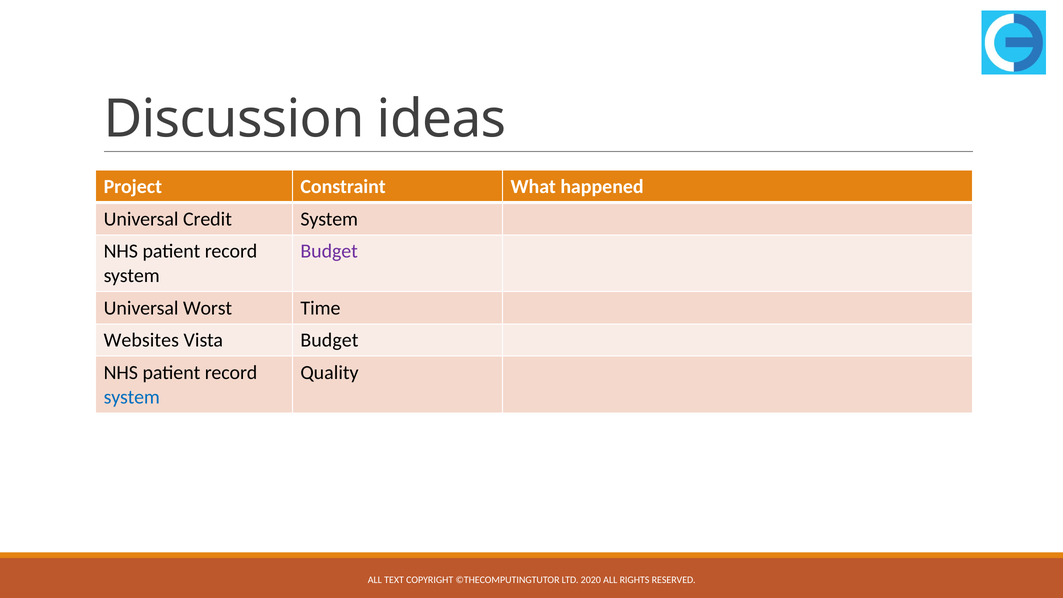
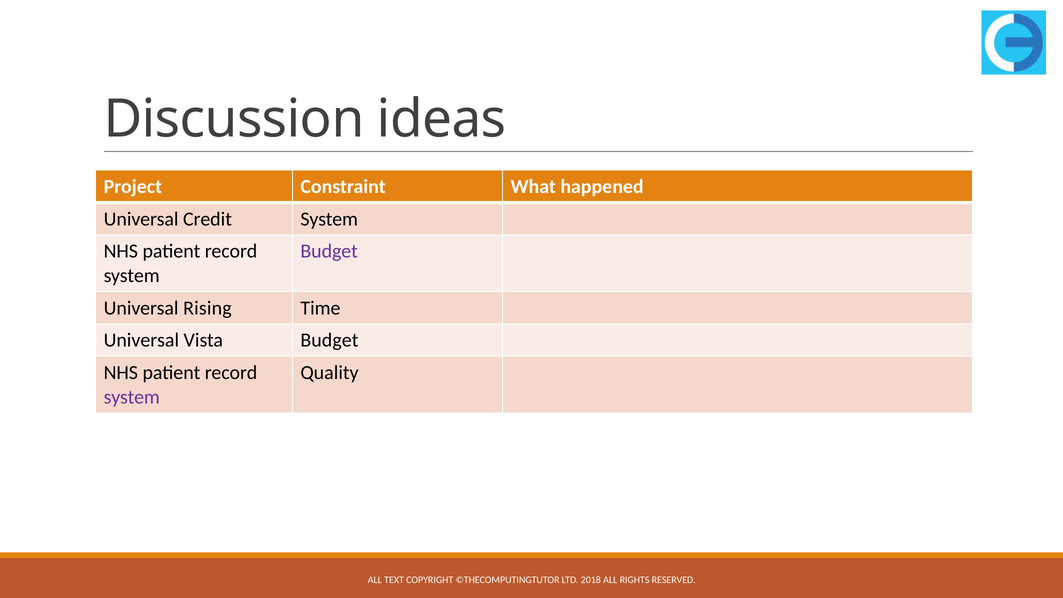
Worst: Worst -> Rising
Websites at (141, 340): Websites -> Universal
system at (132, 397) colour: blue -> purple
2020: 2020 -> 2018
